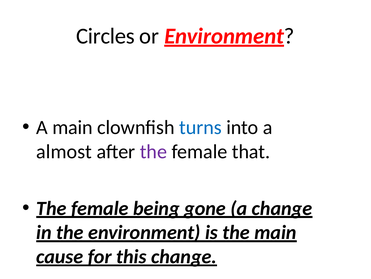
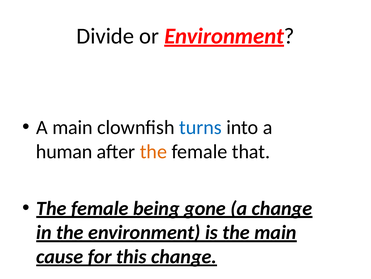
Circles: Circles -> Divide
almost: almost -> human
the at (153, 151) colour: purple -> orange
